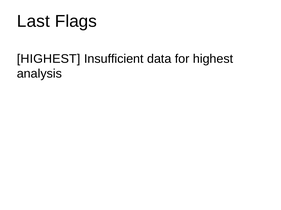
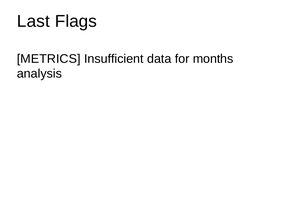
HIGHEST at (49, 59): HIGHEST -> METRICS
for highest: highest -> months
